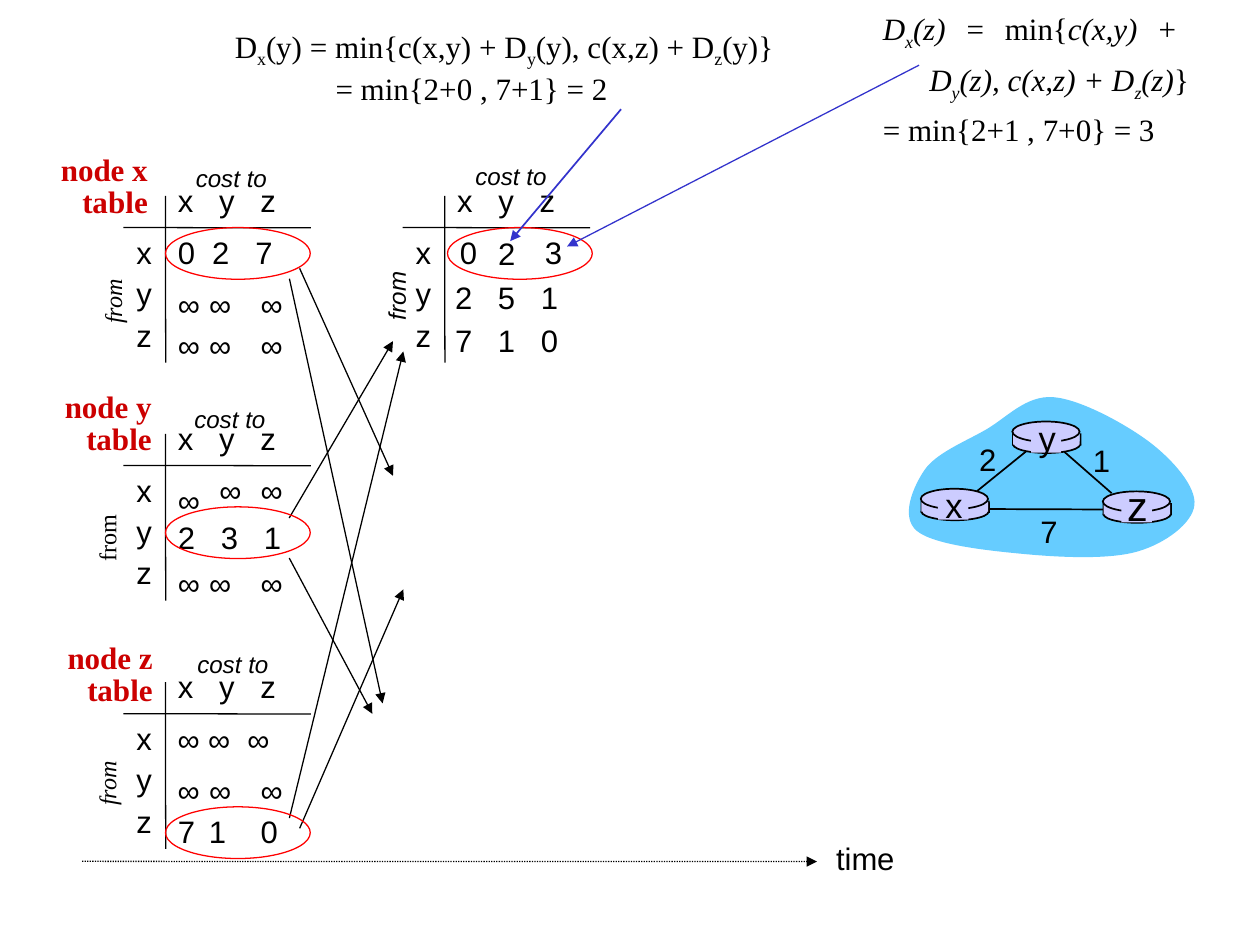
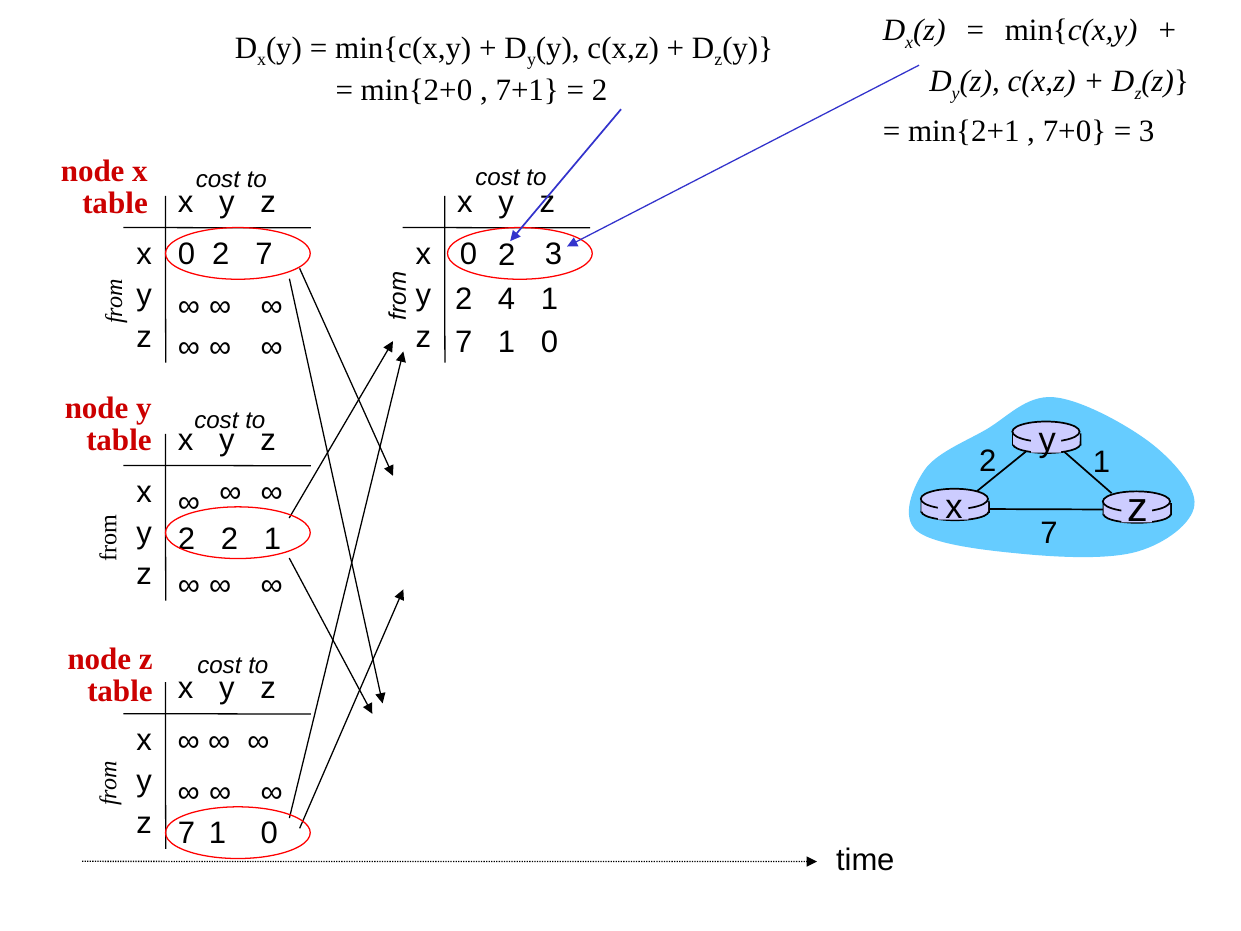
5: 5 -> 4
2 3: 3 -> 2
